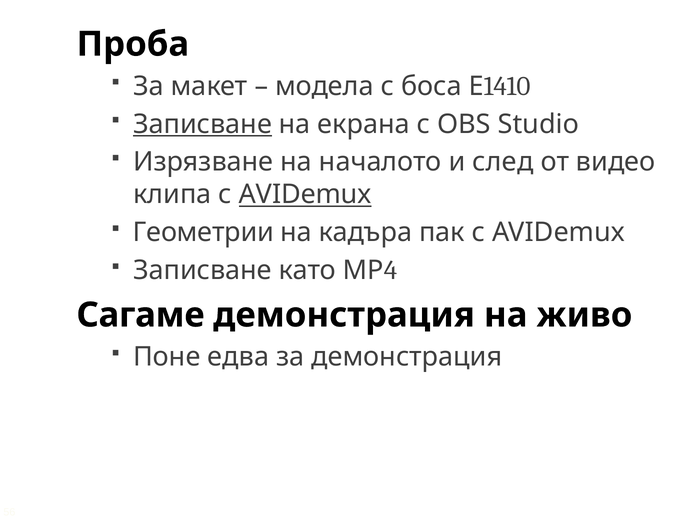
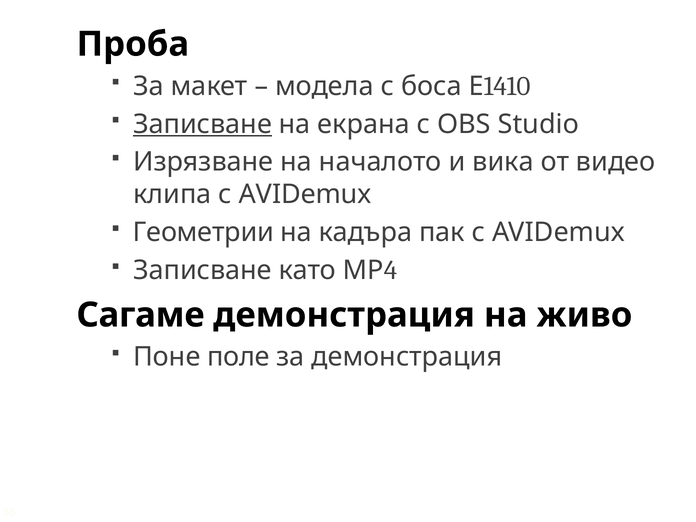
след: след -> вика
AVIDemux at (305, 195) underline: present -> none
едва: едва -> поле
